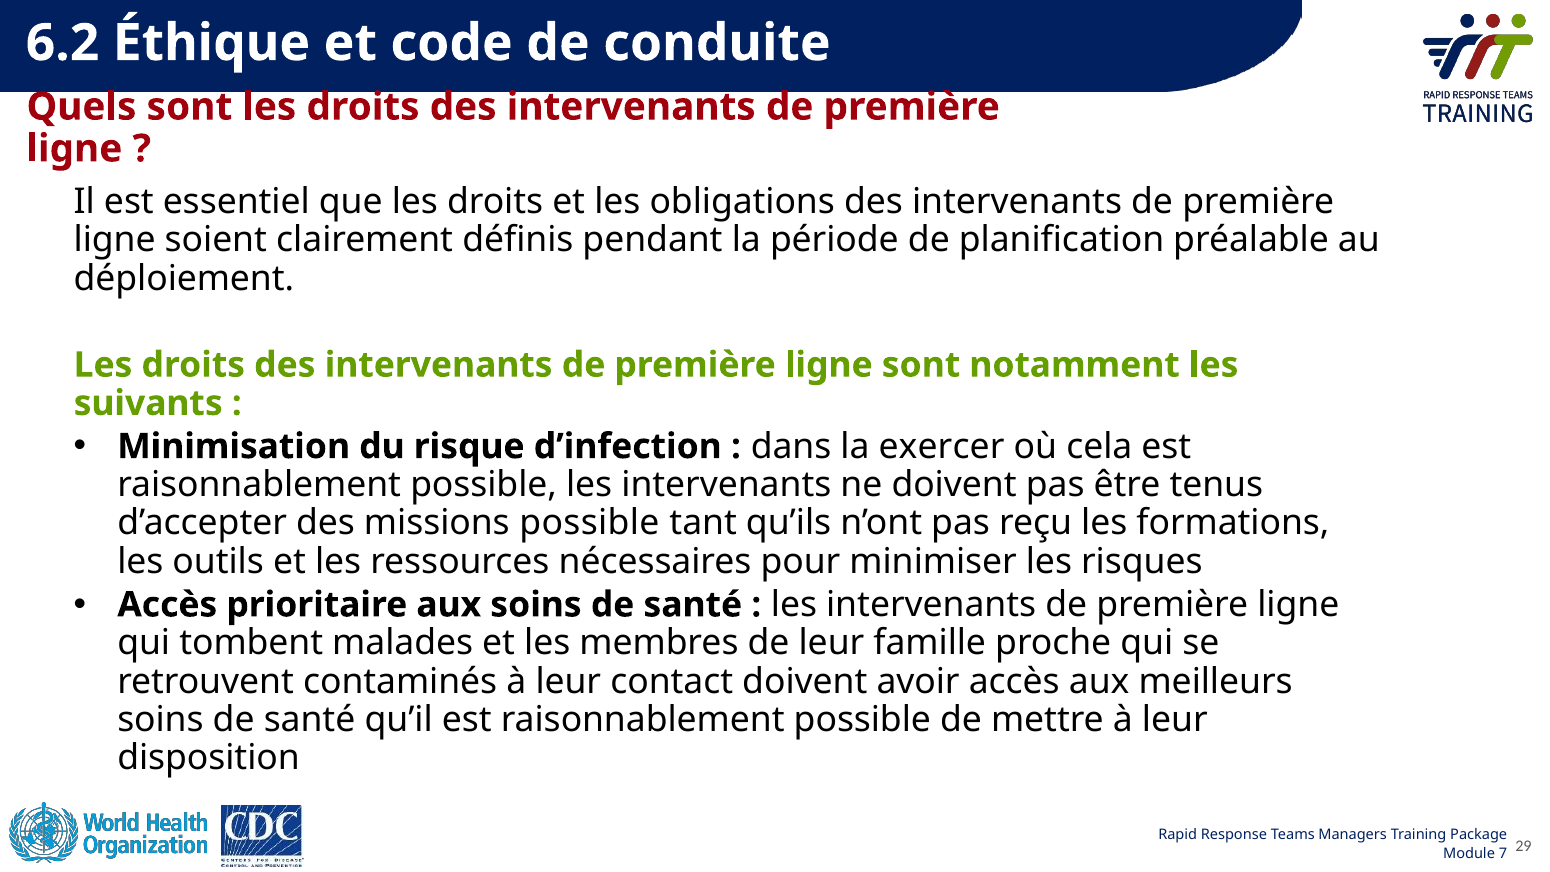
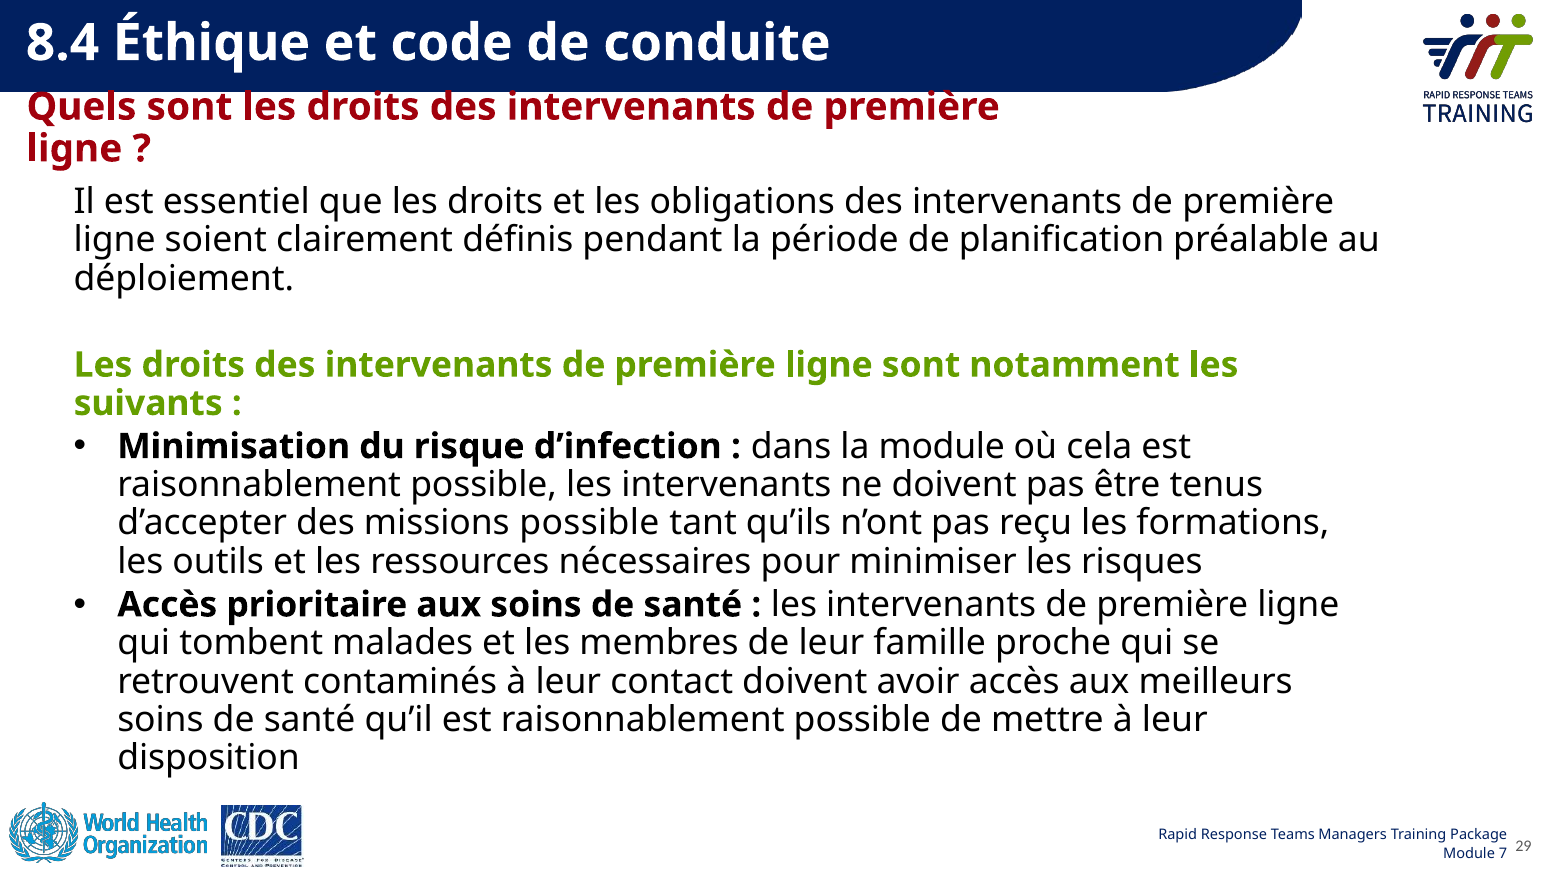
6.2: 6.2 -> 8.4
la exercer: exercer -> module
